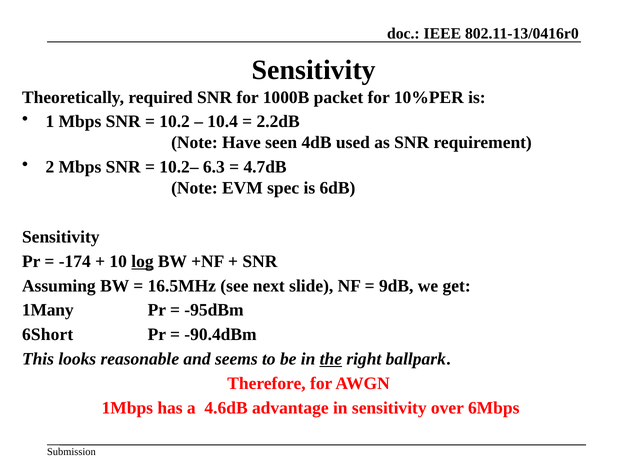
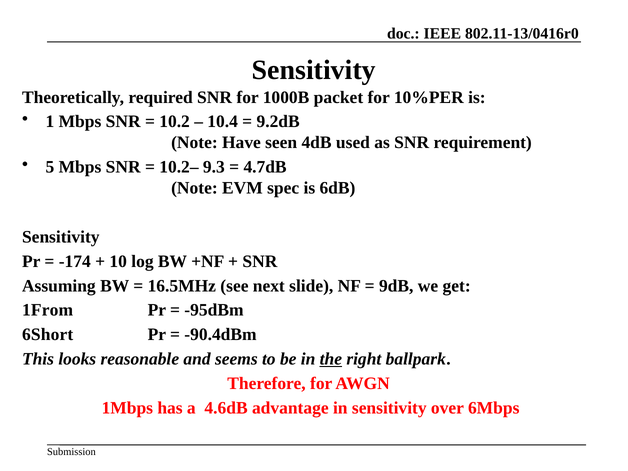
2.2dB: 2.2dB -> 9.2dB
2: 2 -> 5
6.3: 6.3 -> 9.3
log underline: present -> none
1Many: 1Many -> 1From
